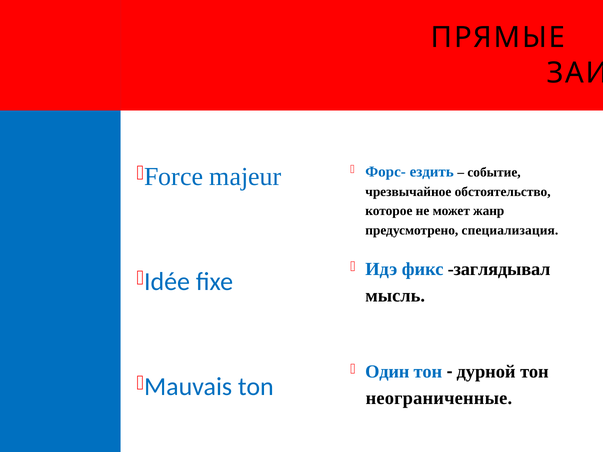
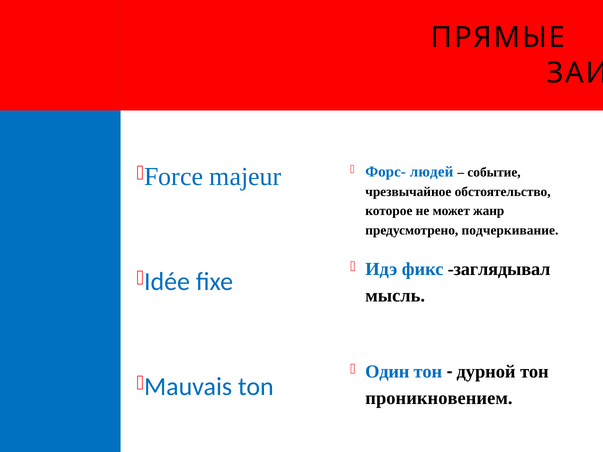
ездить: ездить -> людей
специализация: специализация -> подчеркивание
неограниченные: неограниченные -> проникновением
